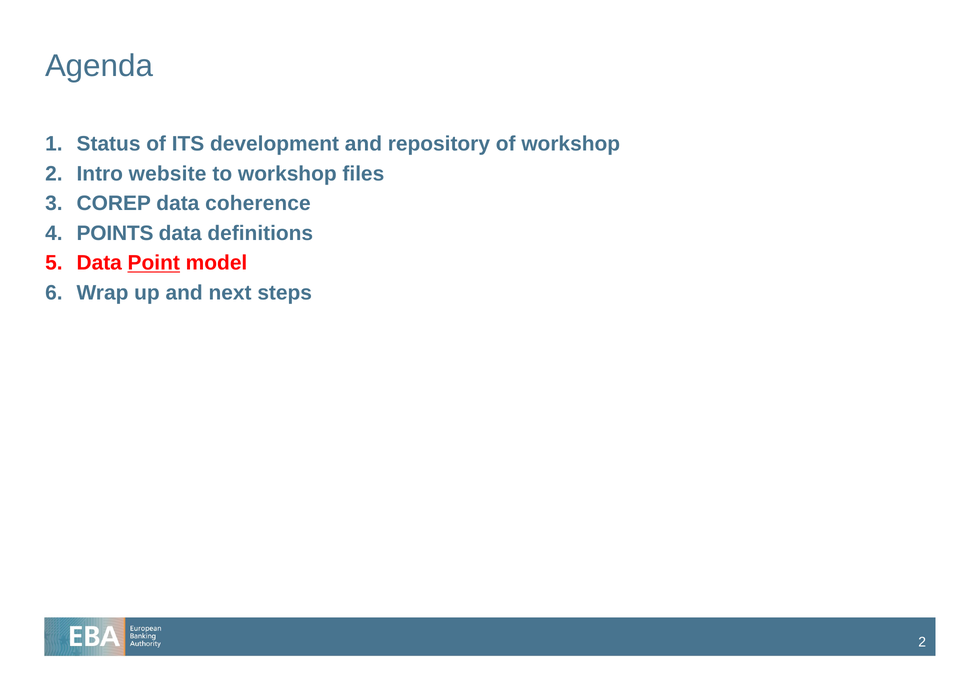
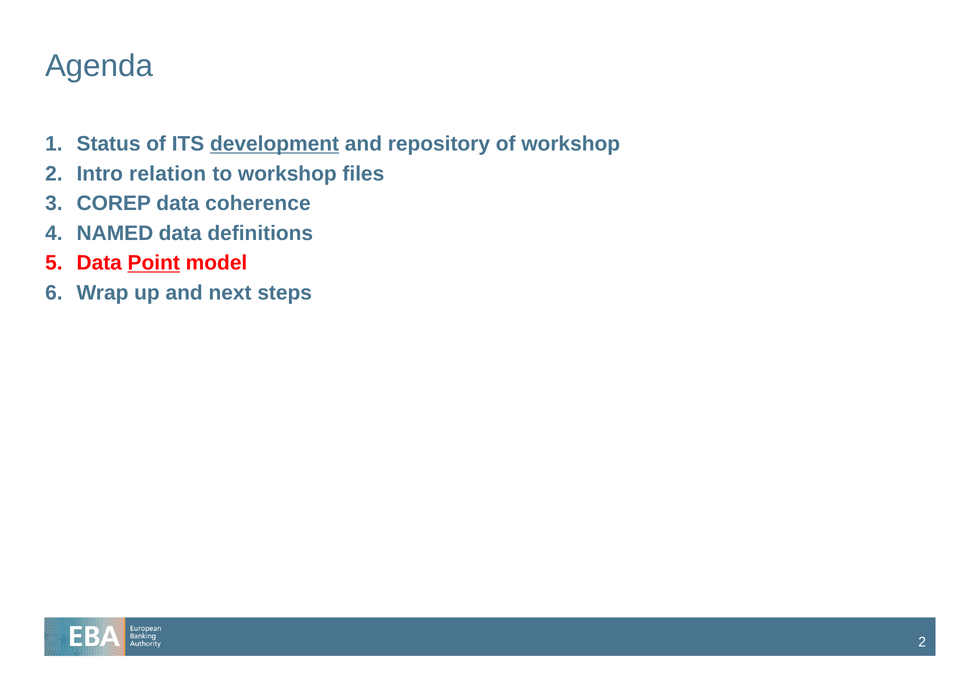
development underline: none -> present
website: website -> relation
POINTS: POINTS -> NAMED
